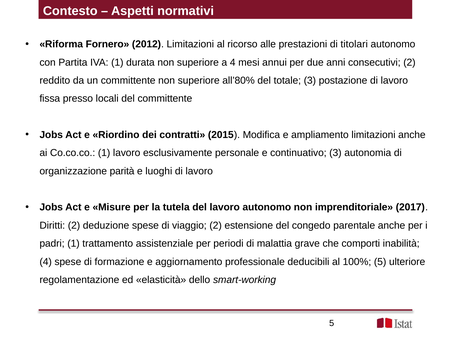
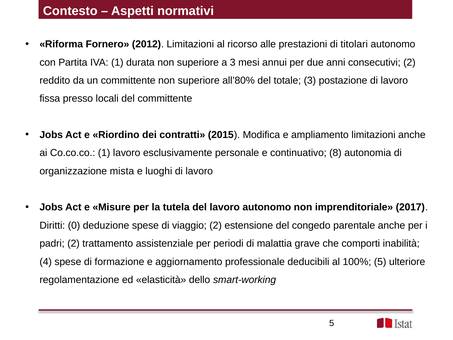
a 4: 4 -> 3
continuativo 3: 3 -> 8
parità: parità -> mista
Diritti 2: 2 -> 0
padri 1: 1 -> 2
